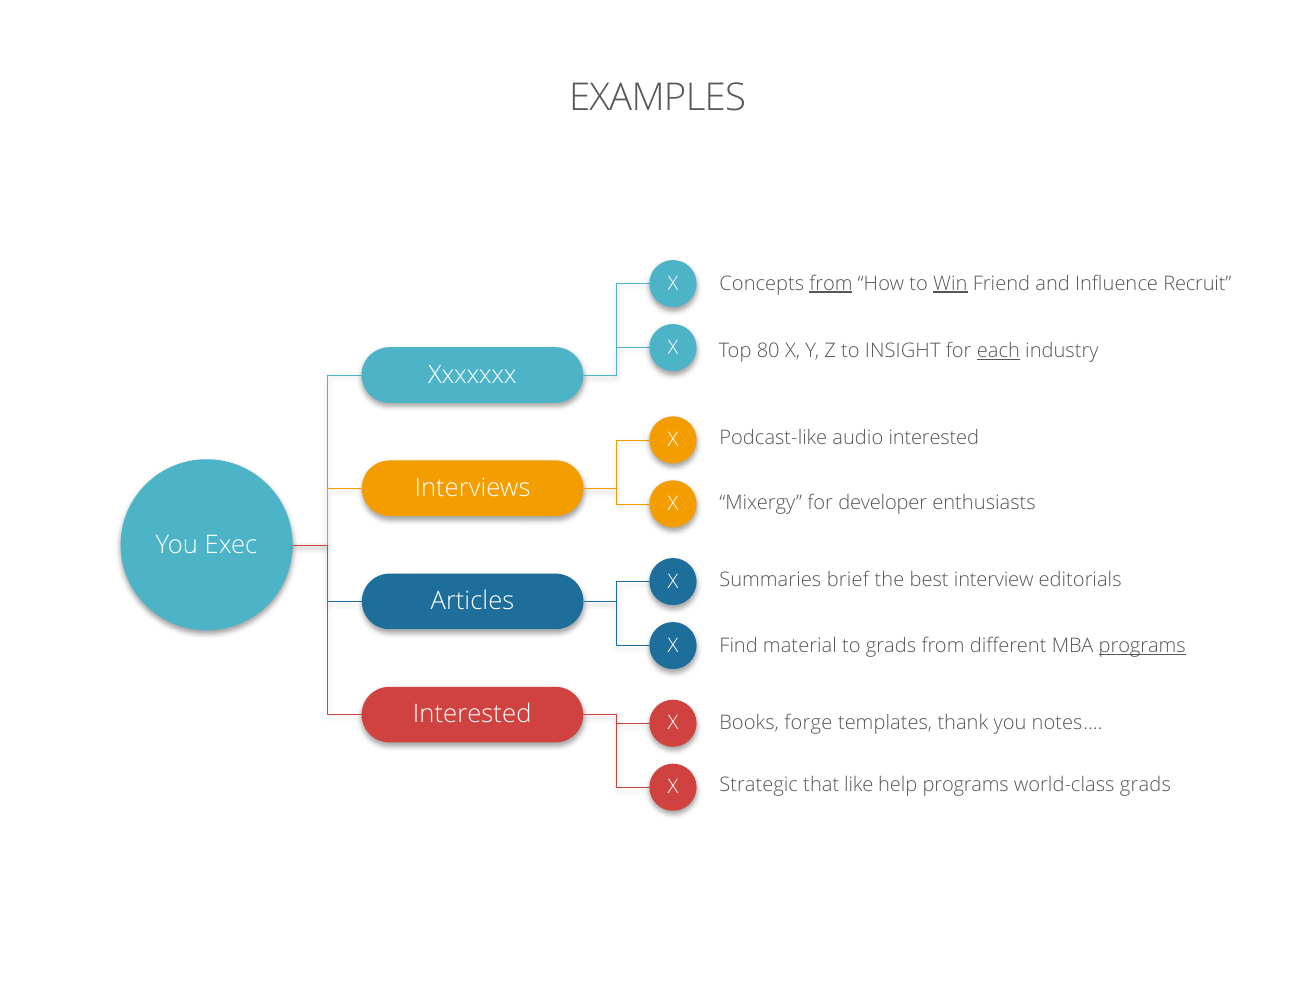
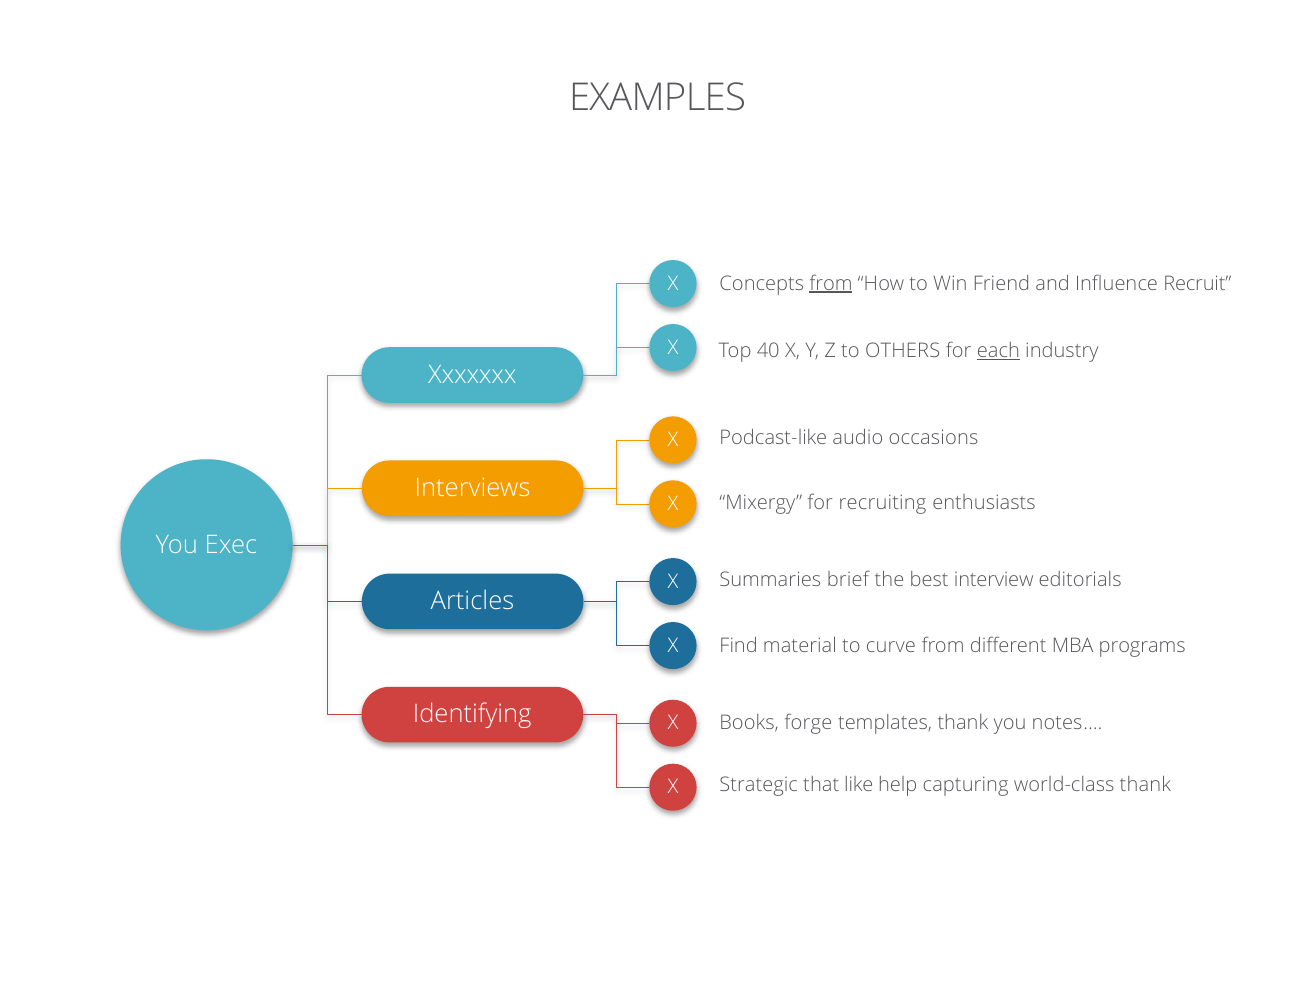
Win underline: present -> none
80: 80 -> 40
INSIGHT: INSIGHT -> OTHERS
audio interested: interested -> occasions
developer: developer -> recruiting
to grads: grads -> curve
programs at (1142, 646) underline: present -> none
Interested at (472, 715): Interested -> Identifying
help programs: programs -> capturing
world-class grads: grads -> thank
